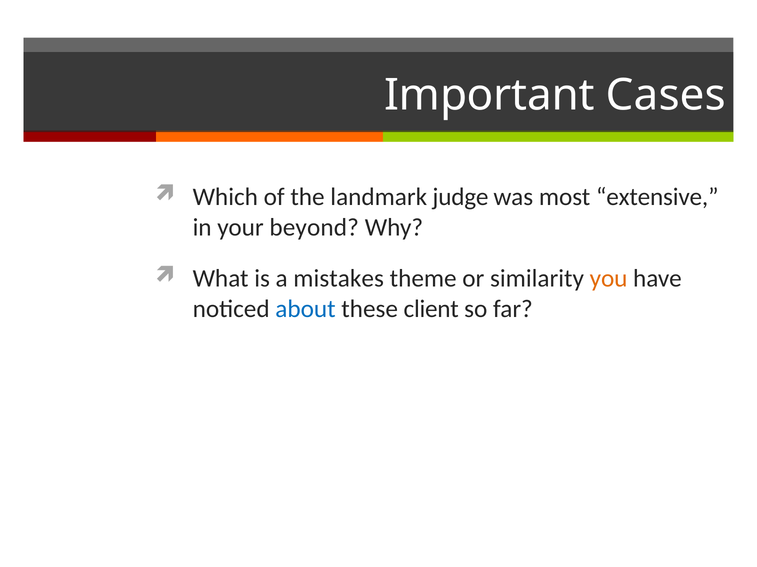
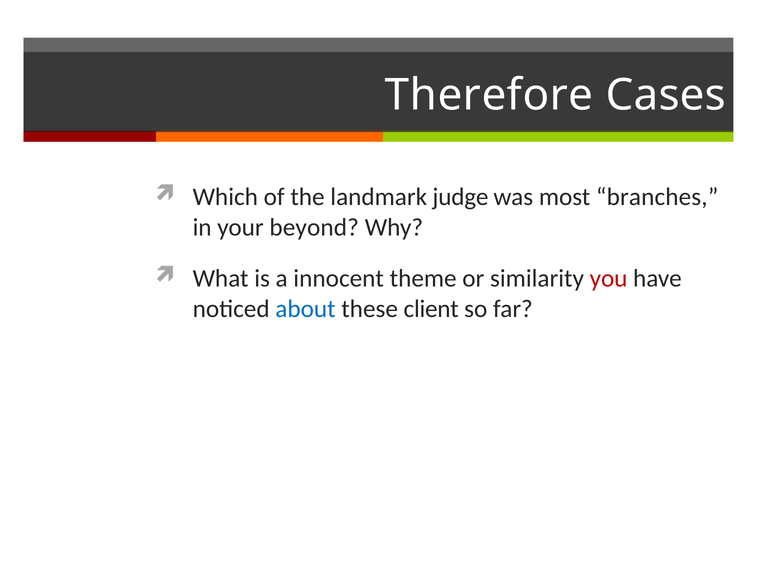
Important: Important -> Therefore
extensive: extensive -> branches
mistakes: mistakes -> innocent
you colour: orange -> red
